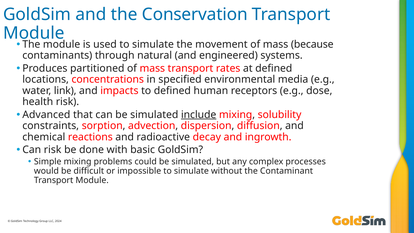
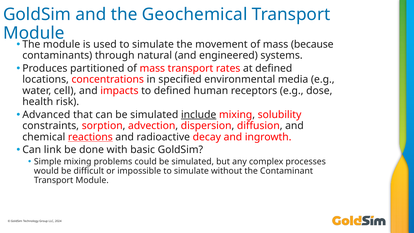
Conservation: Conservation -> Geochemical
link: link -> cell
reactions underline: none -> present
Can risk: risk -> link
